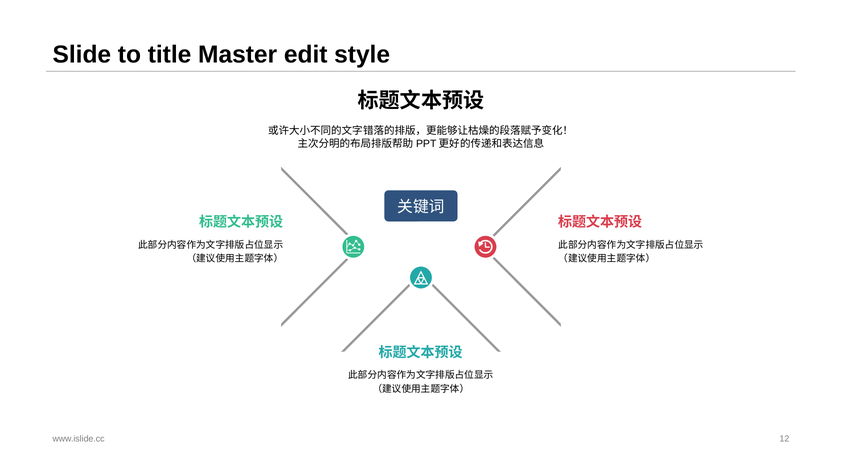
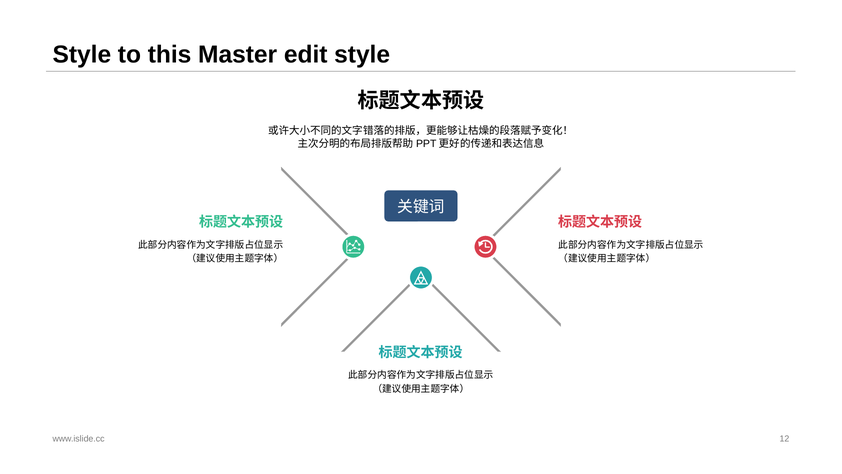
Slide at (82, 54): Slide -> Style
title: title -> this
